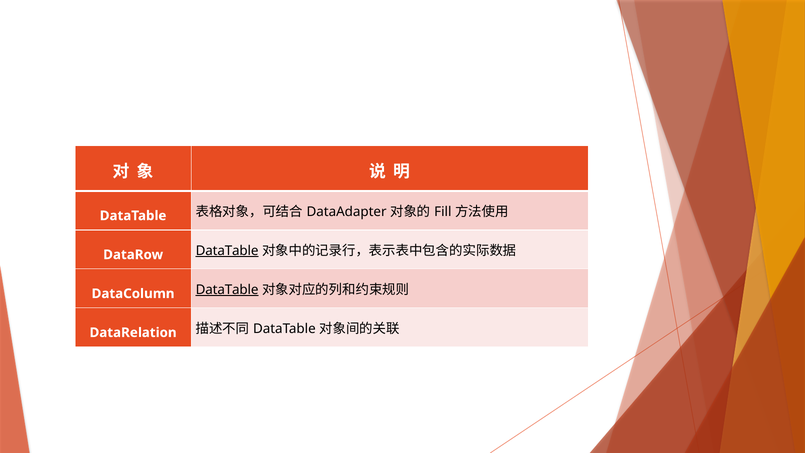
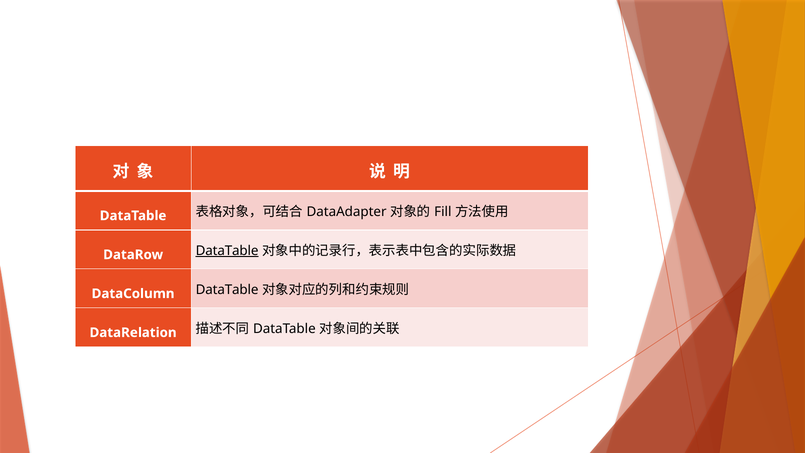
DataTable at (227, 290) underline: present -> none
